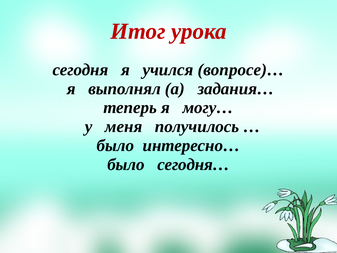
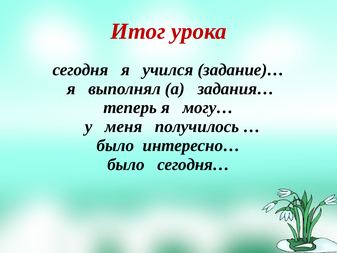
вопросе)…: вопросе)… -> задание)…
